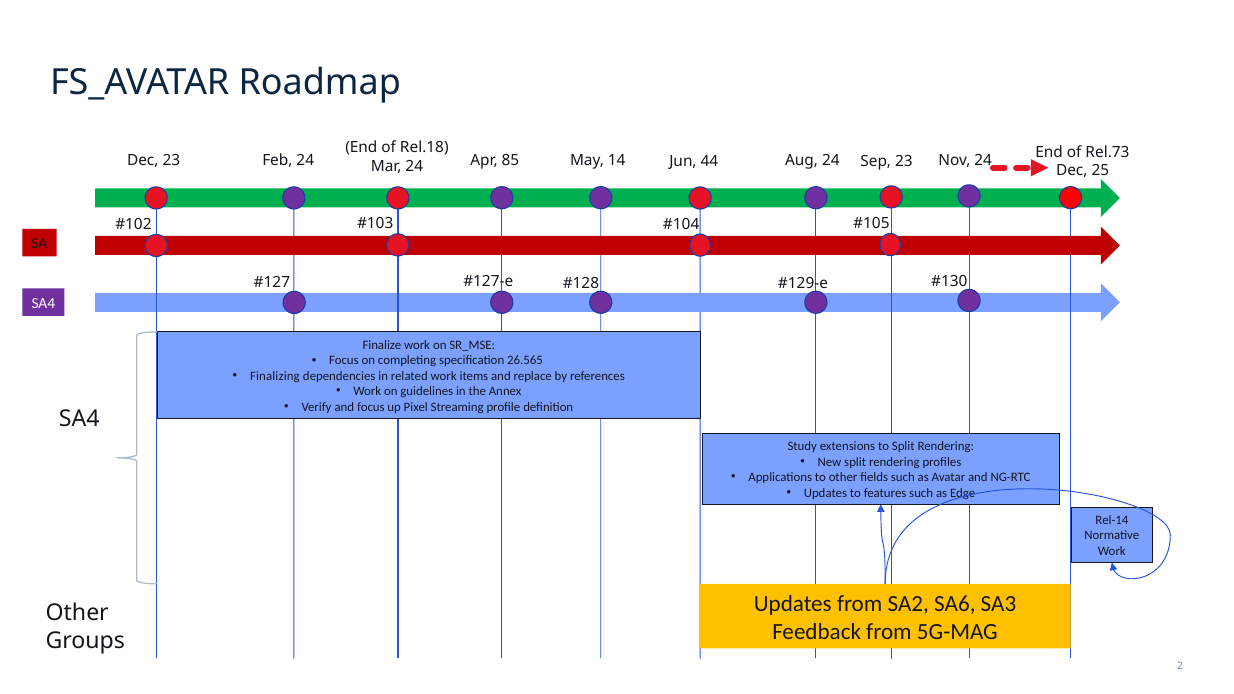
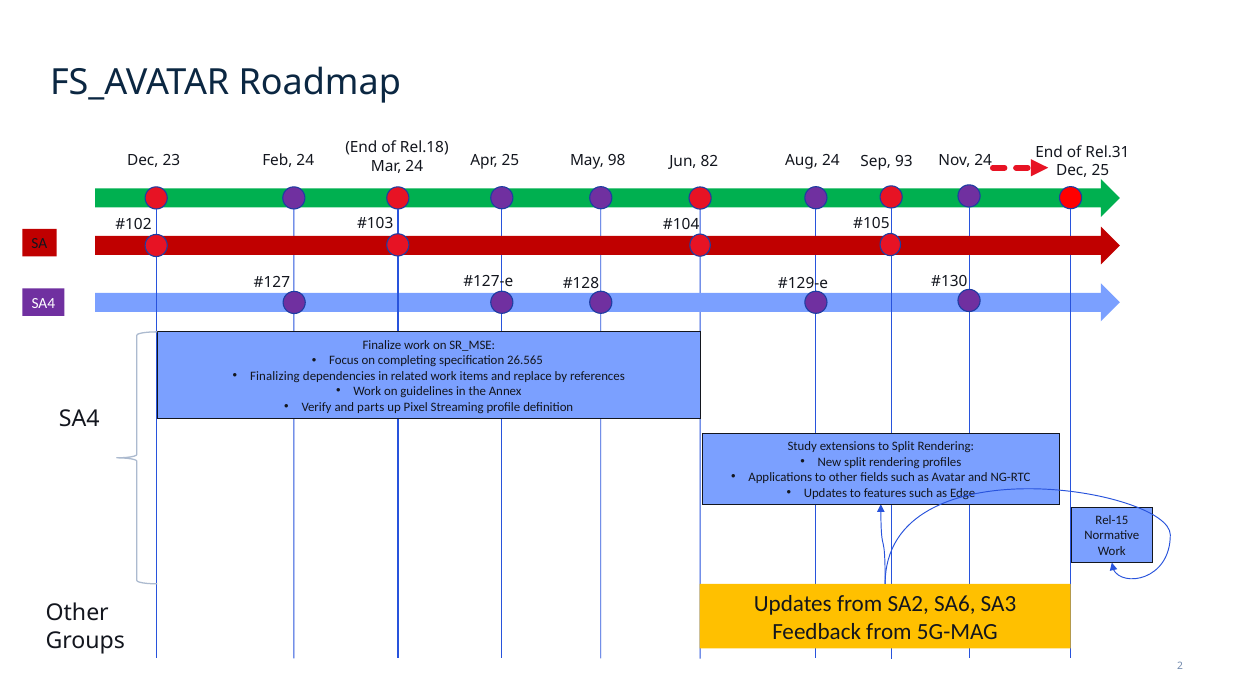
Rel.73: Rel.73 -> Rel.31
Apr 85: 85 -> 25
14: 14 -> 98
44: 44 -> 82
Sep 23: 23 -> 93
and focus: focus -> parts
Rel-14: Rel-14 -> Rel-15
